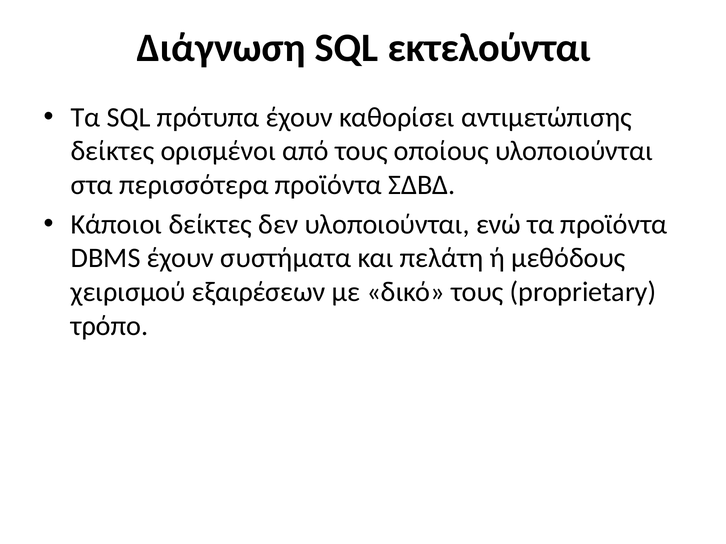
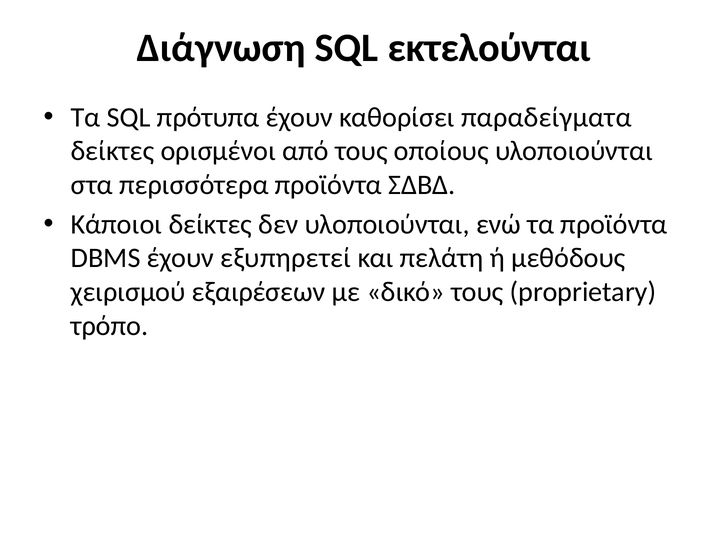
αντιμετώπισης: αντιμετώπισης -> παραδείγματα
συστήματα: συστήματα -> εξυπηρετεί
